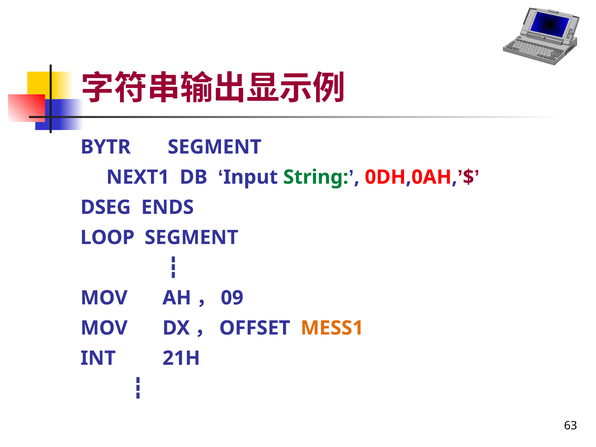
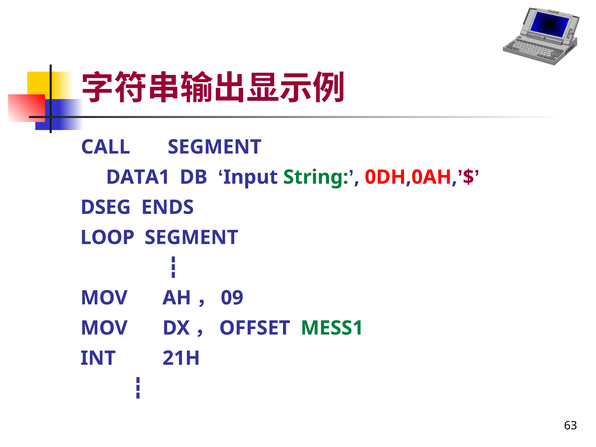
BYTR: BYTR -> CALL
NEXT1: NEXT1 -> DATA1
MESS1 colour: orange -> green
